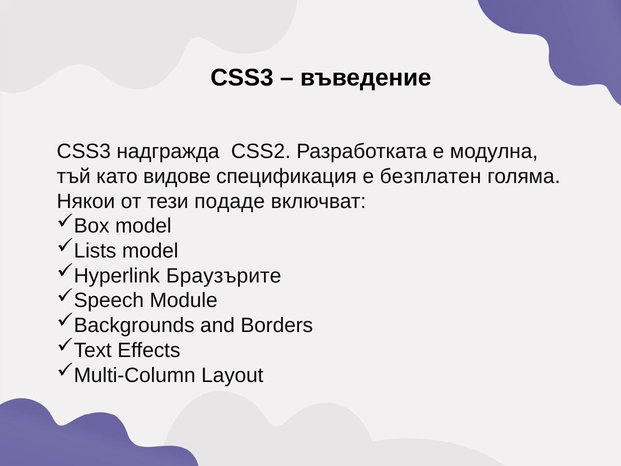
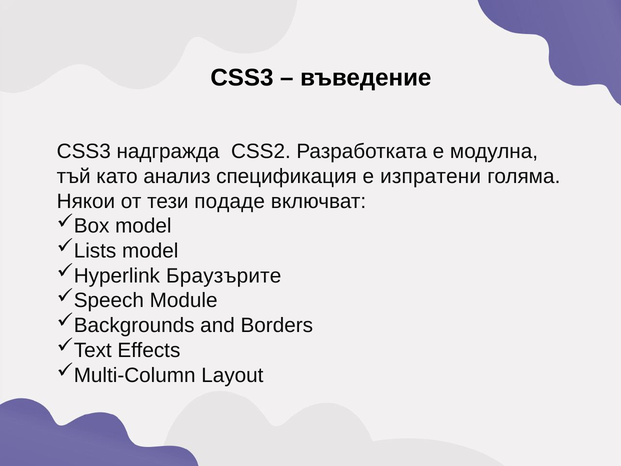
видове: видове -> анализ
безплатен: безплатен -> изпратени
